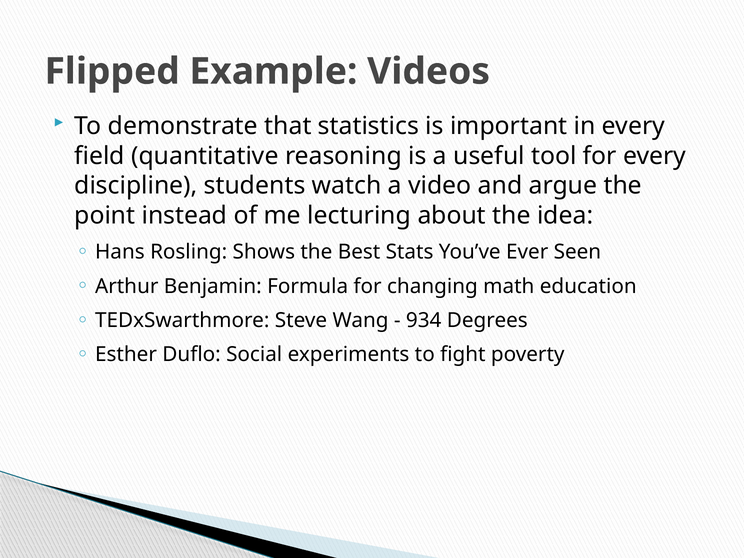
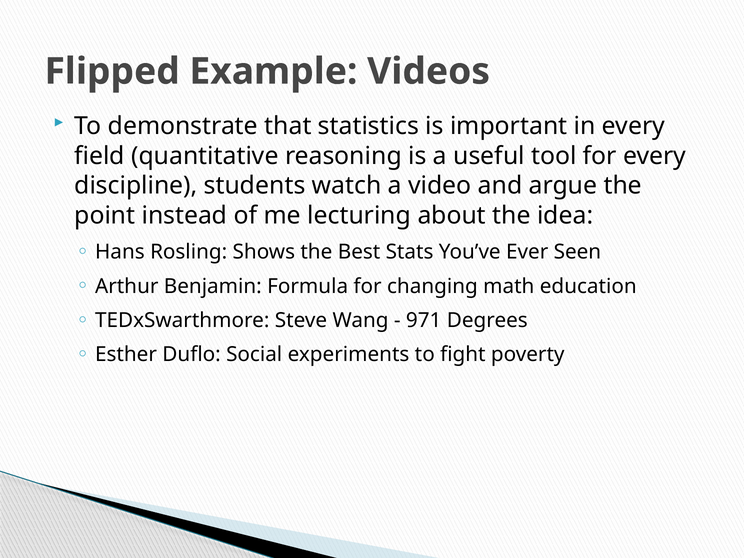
934: 934 -> 971
